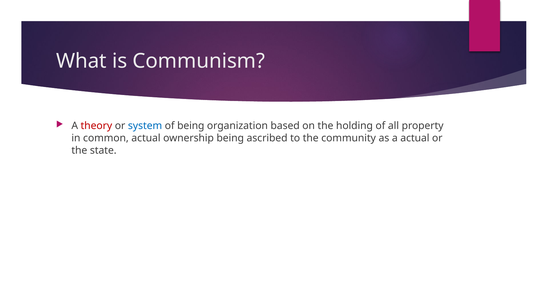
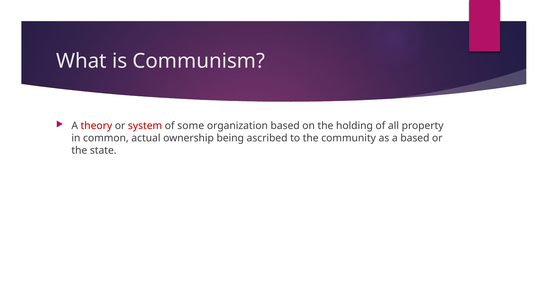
system colour: blue -> red
of being: being -> some
a actual: actual -> based
